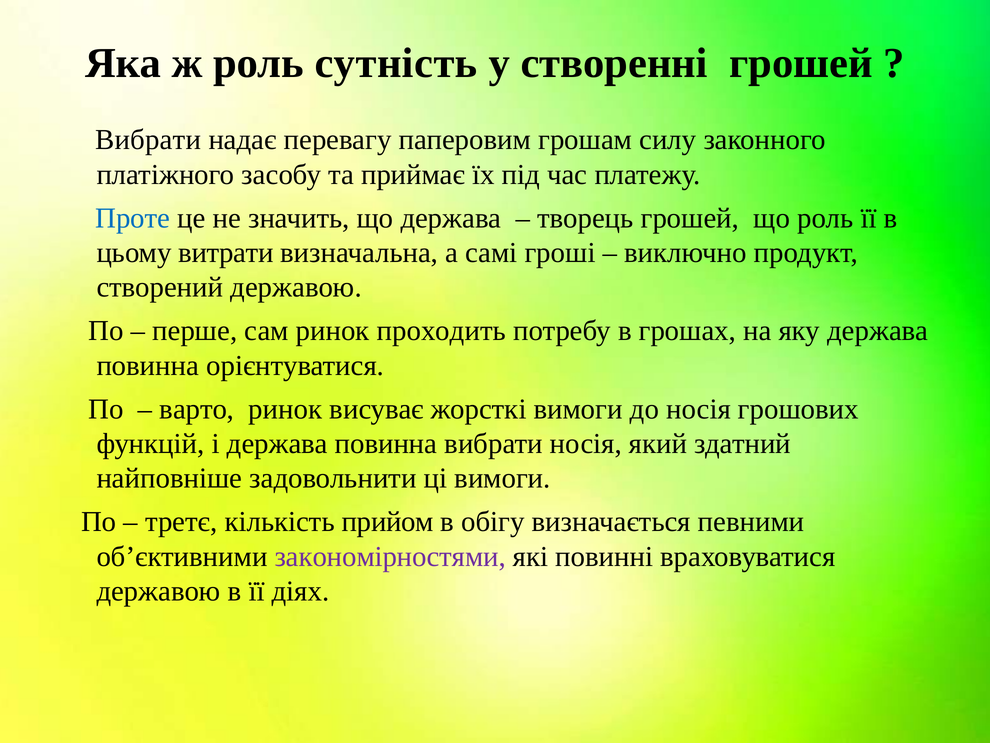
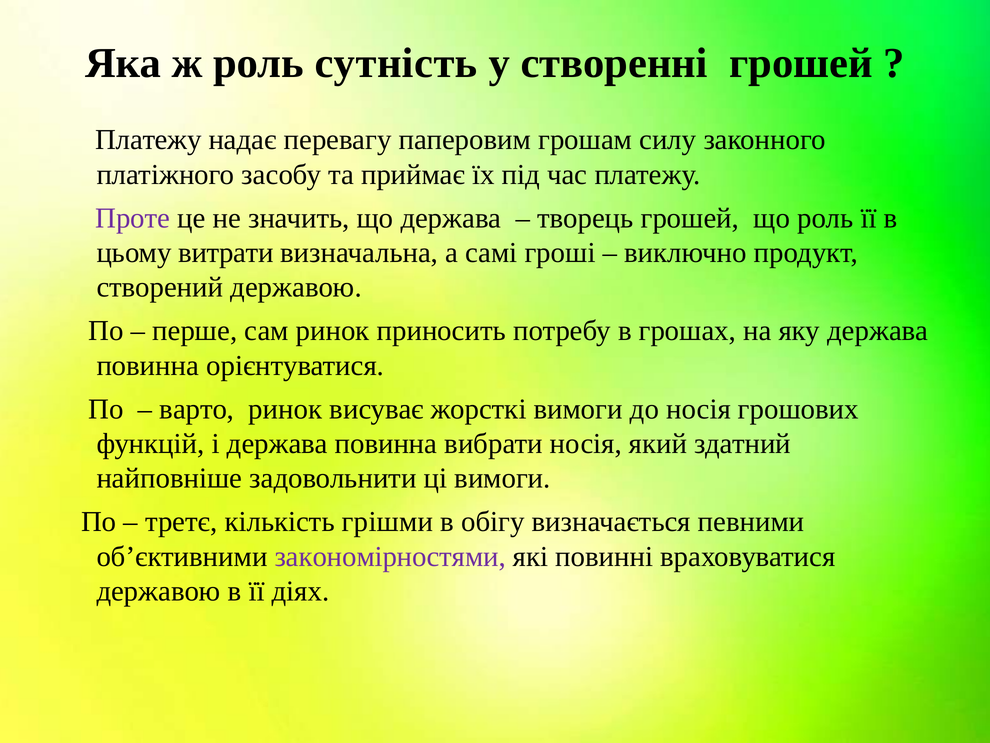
Вибрати at (148, 140): Вибрати -> Платежу
Проте colour: blue -> purple
проходить: проходить -> приносить
прийом: прийом -> грішми
